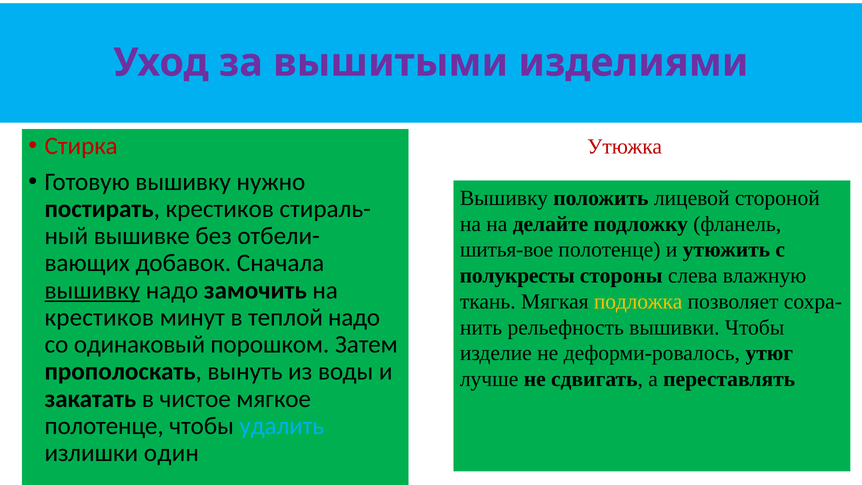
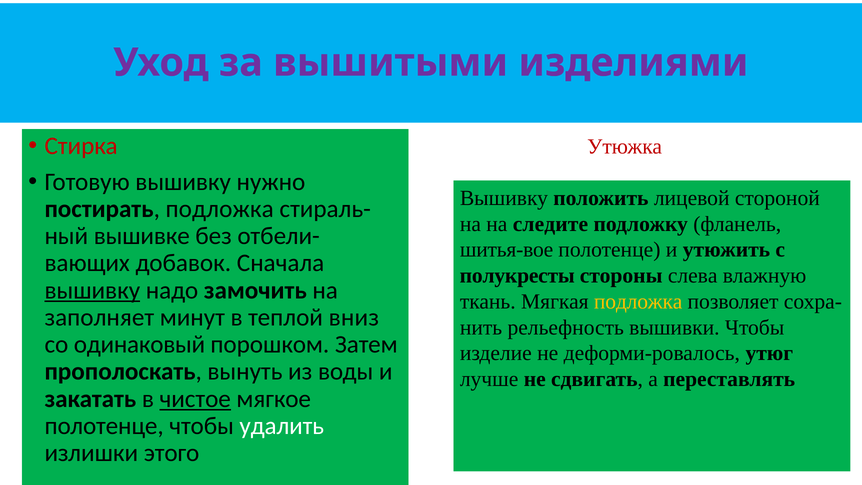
постирать крестиков: крестиков -> подложка
делайте: делайте -> следите
крестиков at (99, 317): крестиков -> заполняет
теплой надо: надо -> вниз
чистое underline: none -> present
удалить colour: light blue -> white
один: один -> этого
